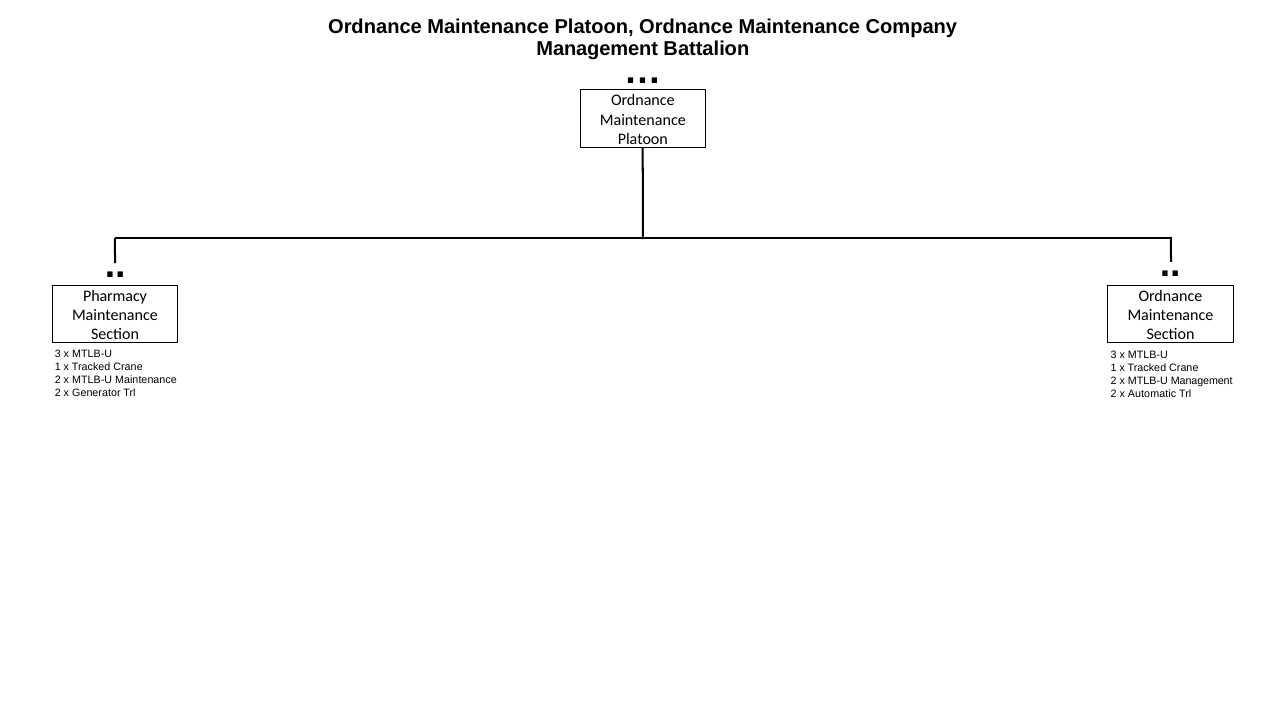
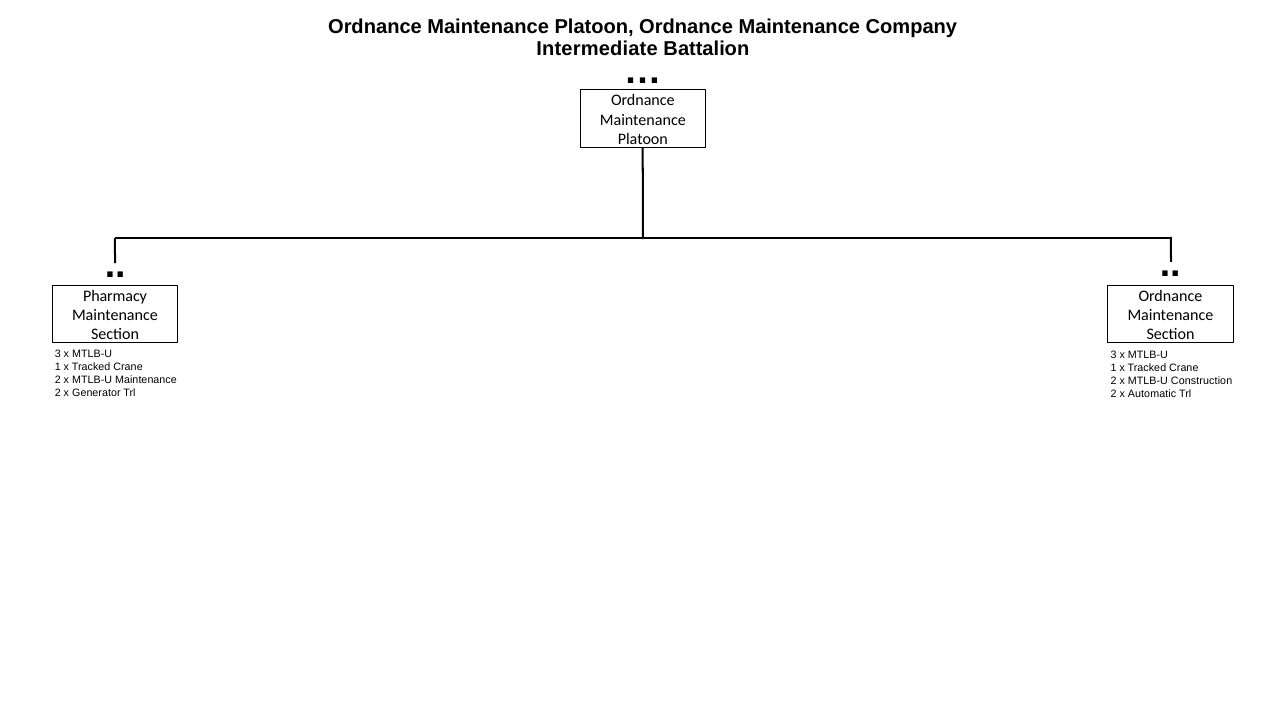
Management at (597, 49): Management -> Intermediate
MTLB-U Management: Management -> Construction
